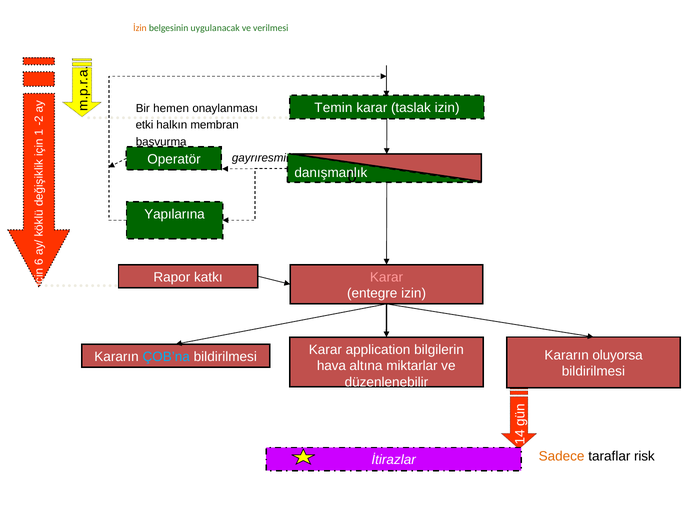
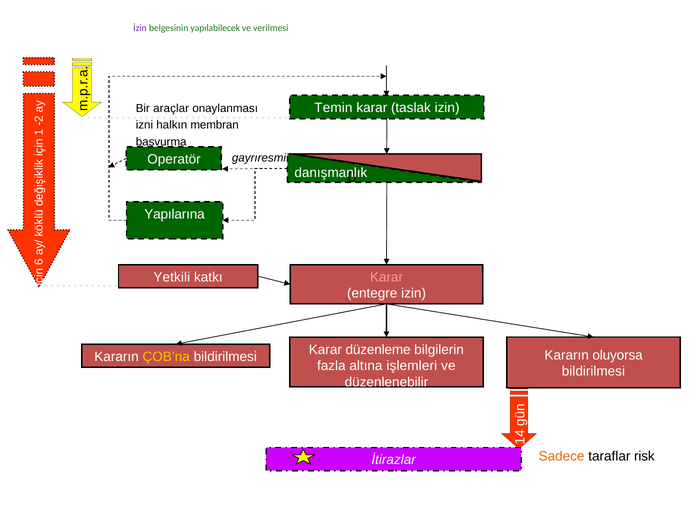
İzin colour: orange -> purple
uygulanacak: uygulanacak -> yapılabilecek
hemen: hemen -> araçlar
etki: etki -> izni
Rapor: Rapor -> Yetkili
application: application -> düzenleme
ÇOB’na colour: light blue -> yellow
hava: hava -> fazla
miktarlar: miktarlar -> işlemleri
